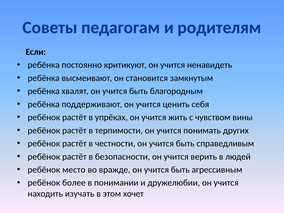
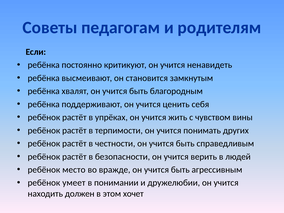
более: более -> умеет
изучать: изучать -> должен
